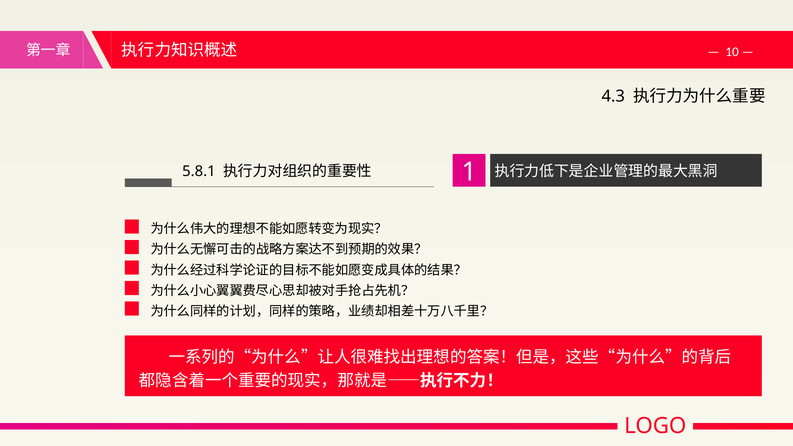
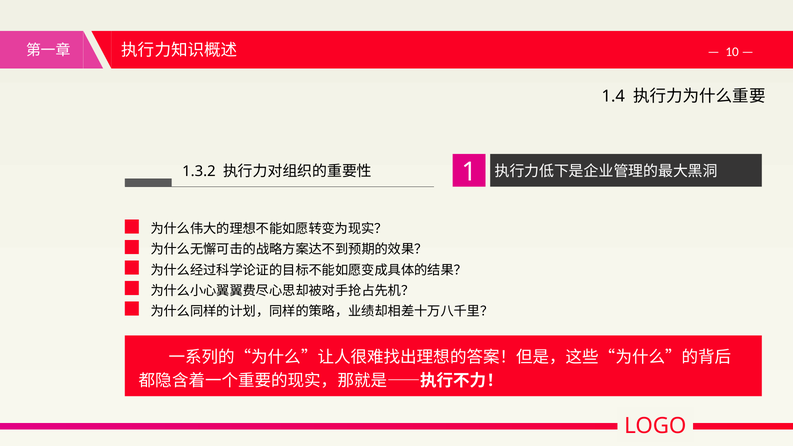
4.3: 4.3 -> 1.4
5.8.1: 5.8.1 -> 1.3.2
